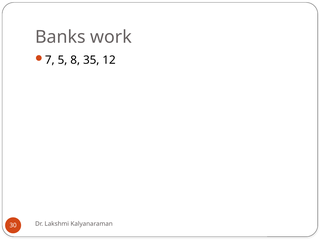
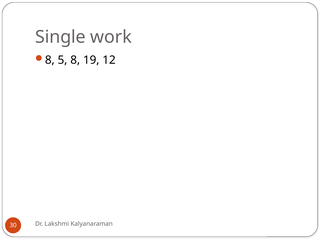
Banks: Banks -> Single
7 at (50, 60): 7 -> 8
35: 35 -> 19
